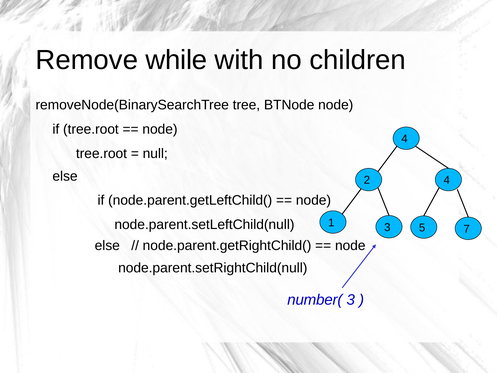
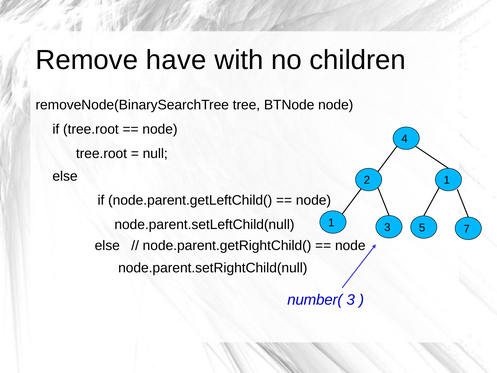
while: while -> have
2 4: 4 -> 1
